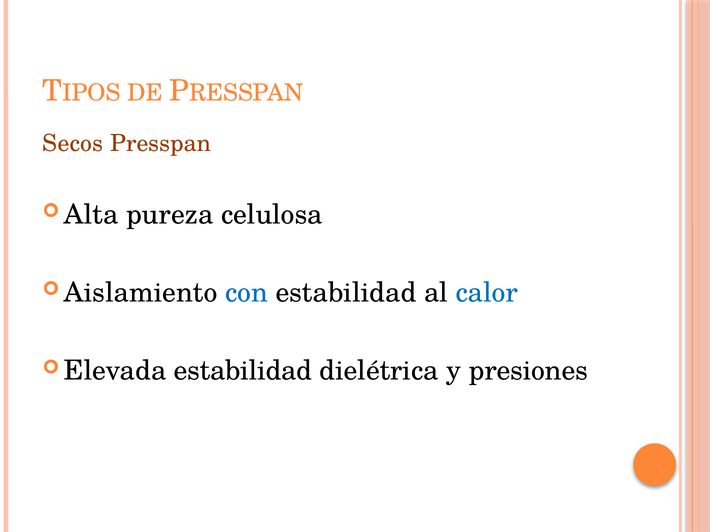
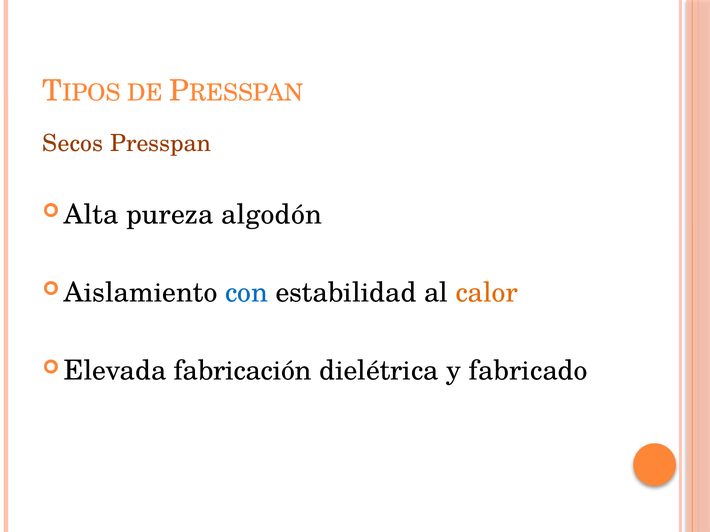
celulosa: celulosa -> algodón
calor colour: blue -> orange
estabilidad at (243, 371): estabilidad -> fabricación
presiones: presiones -> fabricado
